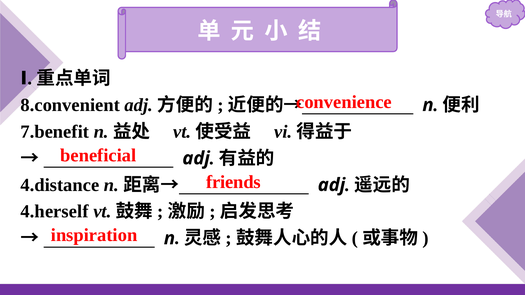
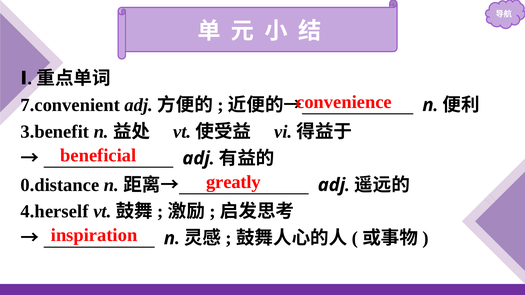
8.convenient: 8.convenient -> 7.convenient
7.benefit: 7.benefit -> 3.benefit
friends: friends -> greatly
4.distance: 4.distance -> 0.distance
